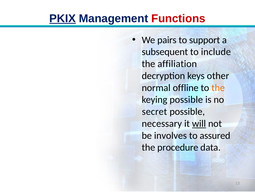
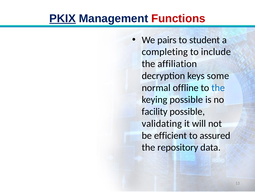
support: support -> student
subsequent: subsequent -> completing
other: other -> some
the at (218, 87) colour: orange -> blue
secret: secret -> facility
necessary: necessary -> validating
will underline: present -> none
involves: involves -> efficient
procedure: procedure -> repository
